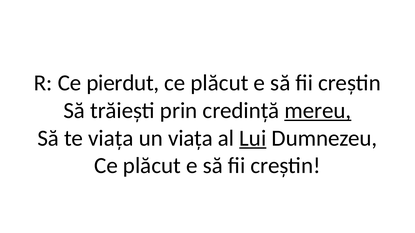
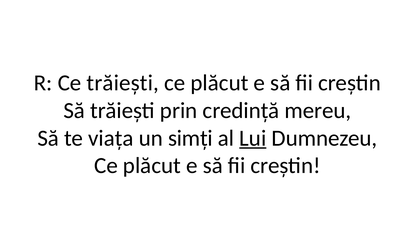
Ce pierdut: pierdut -> trăiești
mereu underline: present -> none
un viața: viața -> simți
